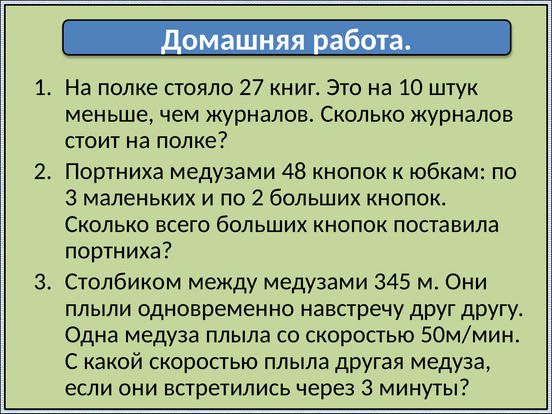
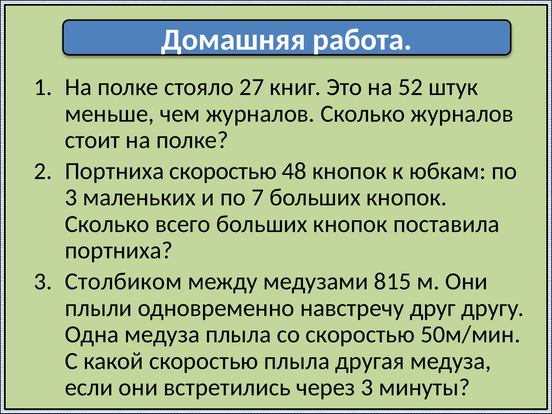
10: 10 -> 52
Портниха медузами: медузами -> скоростью
по 2: 2 -> 7
345: 345 -> 815
